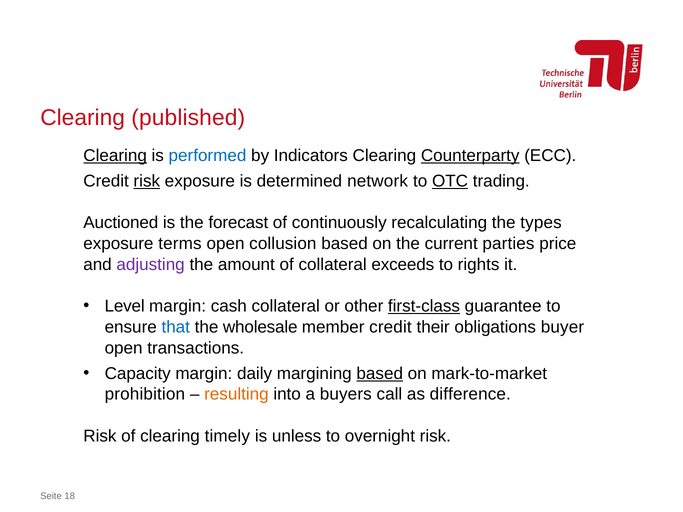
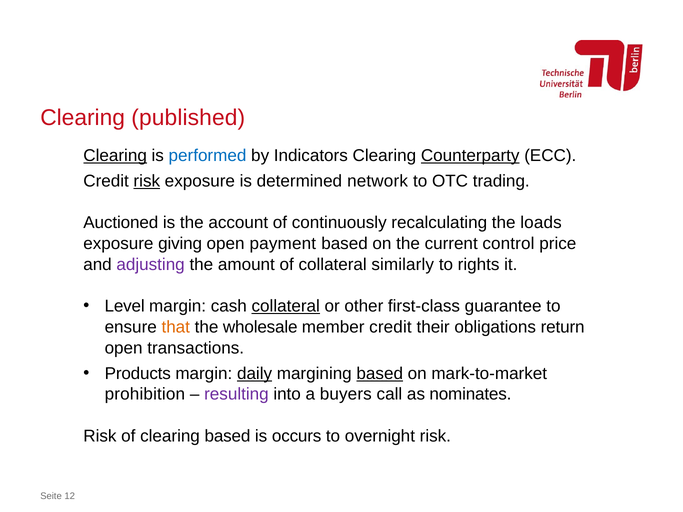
OTC underline: present -> none
forecast: forecast -> account
types: types -> loads
terms: terms -> giving
collusion: collusion -> payment
parties: parties -> control
exceeds: exceeds -> similarly
collateral at (286, 306) underline: none -> present
first-class underline: present -> none
that colour: blue -> orange
buyer: buyer -> return
Capacity: Capacity -> Products
daily underline: none -> present
resulting colour: orange -> purple
difference: difference -> nominates
clearing timely: timely -> based
unless: unless -> occurs
18: 18 -> 12
